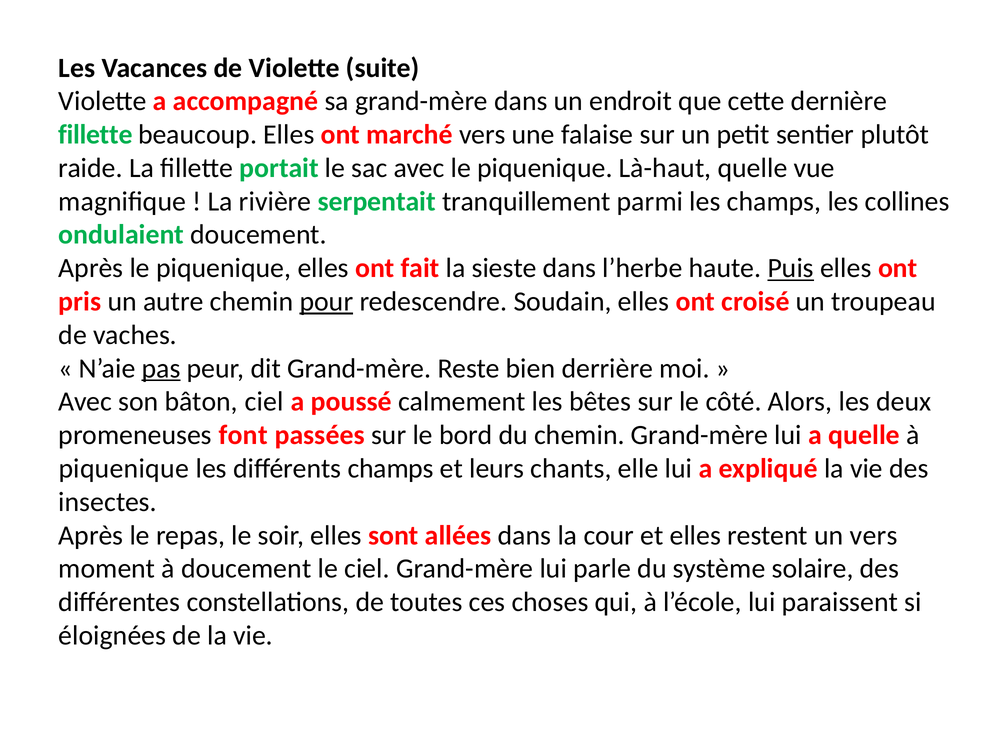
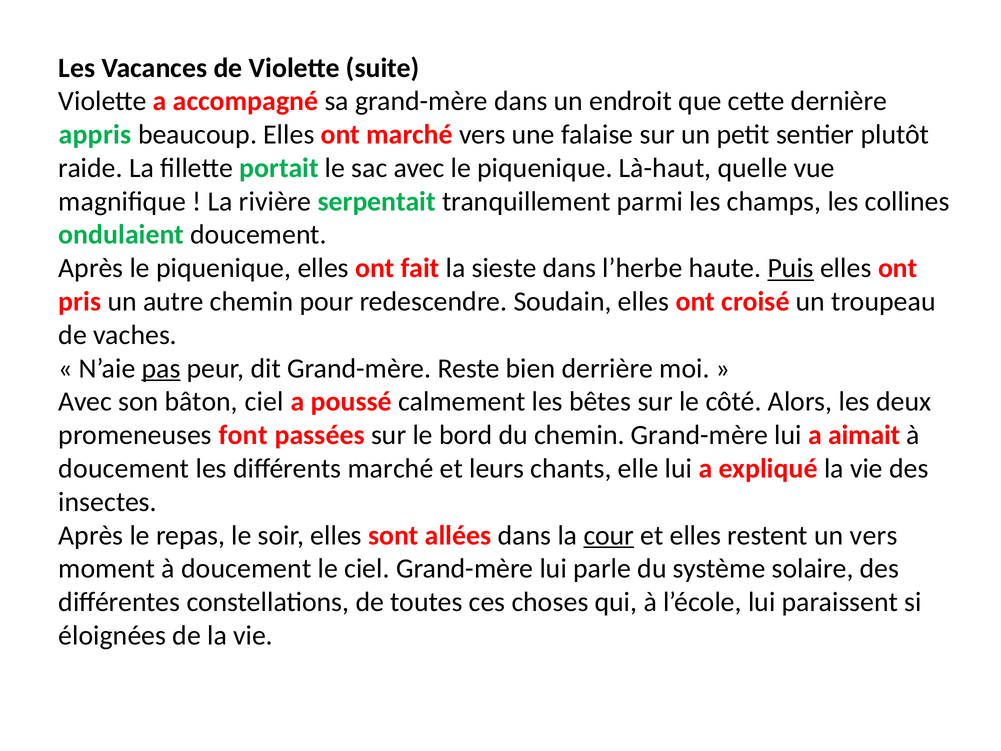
fillette at (95, 135): fillette -> appris
pour underline: present -> none
a quelle: quelle -> aimait
piquenique at (124, 468): piquenique -> doucement
différents champs: champs -> marché
cour underline: none -> present
